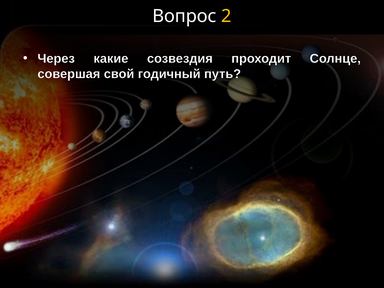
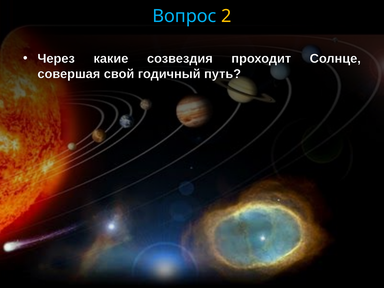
Вопрос colour: white -> light blue
